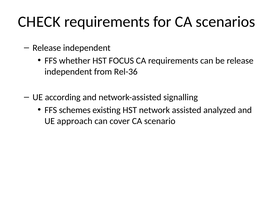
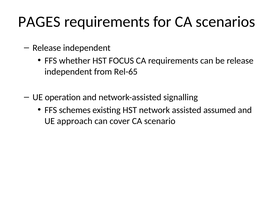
CHECK: CHECK -> PAGES
Rel-36: Rel-36 -> Rel-65
according: according -> operation
analyzed: analyzed -> assumed
